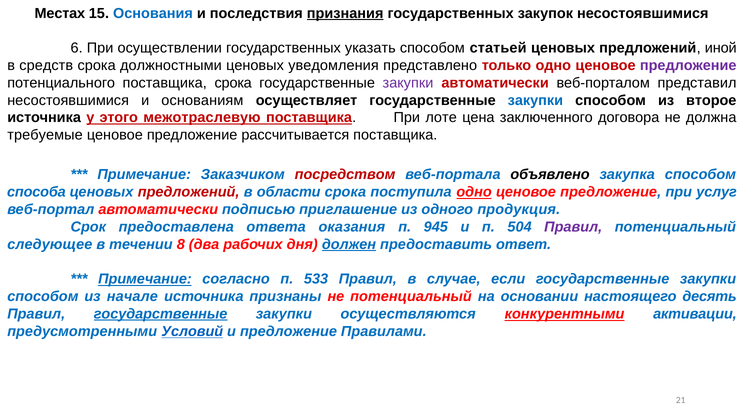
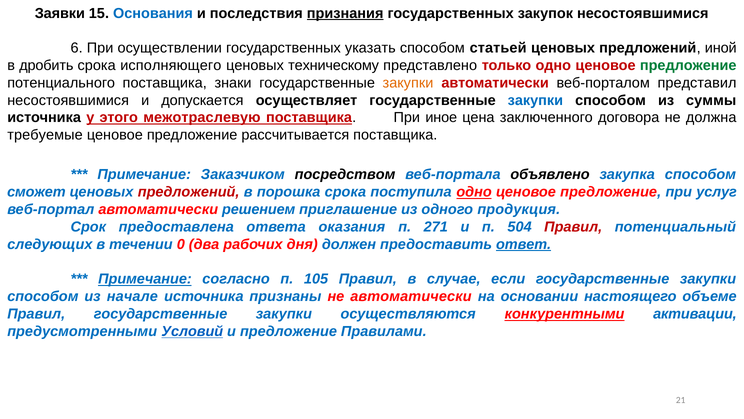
Местах: Местах -> Заявки
средств: средств -> дробить
должностными: должностными -> исполняющего
уведомления: уведомления -> техническому
предложение at (688, 65) colour: purple -> green
поставщика срока: срока -> знаки
закупки at (408, 83) colour: purple -> orange
основаниям: основаниям -> допускается
второе: второе -> суммы
лоте: лоте -> иное
посредством colour: red -> black
способа: способа -> сможет
области: области -> порошка
подписью: подписью -> решением
945: 945 -> 271
Правил at (573, 227) colour: purple -> red
следующее: следующее -> следующих
8: 8 -> 0
должен underline: present -> none
ответ underline: none -> present
533: 533 -> 105
не потенциальный: потенциальный -> автоматически
десять: десять -> объеме
государственные at (161, 314) underline: present -> none
